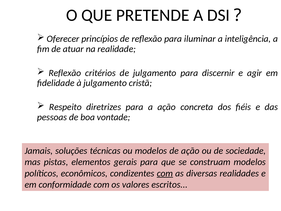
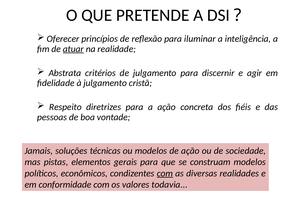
atuar underline: none -> present
Reflexão at (65, 73): Reflexão -> Abstrata
escritos: escritos -> todavia
